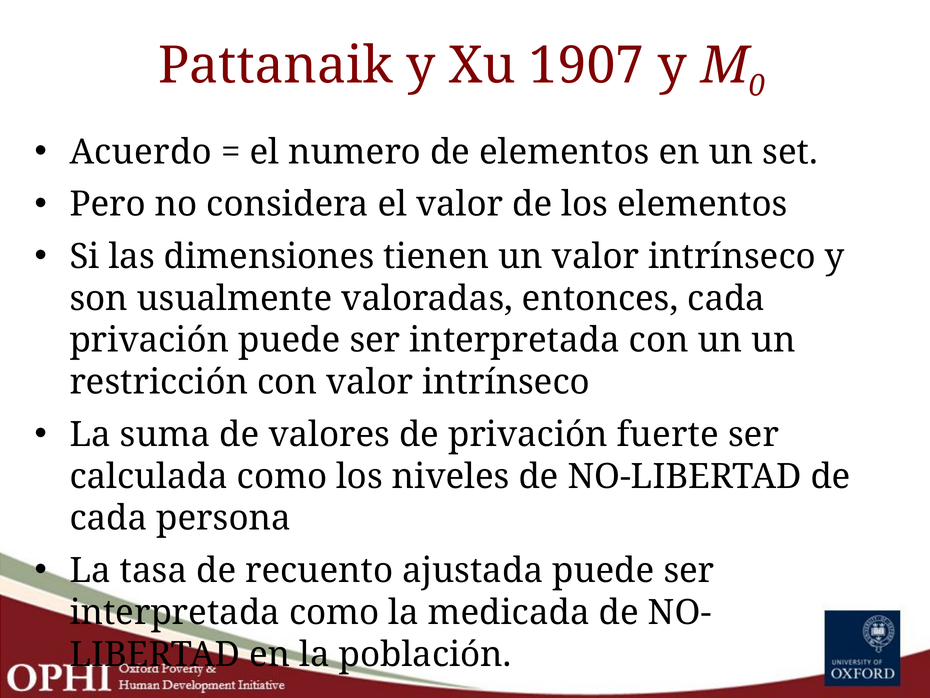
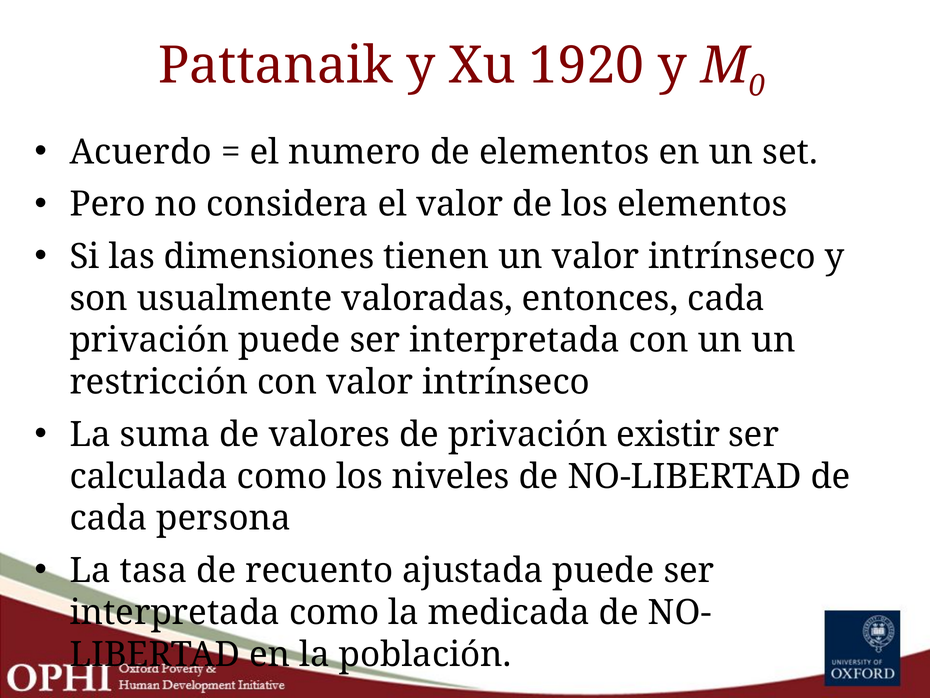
1907: 1907 -> 1920
fuerte: fuerte -> existir
